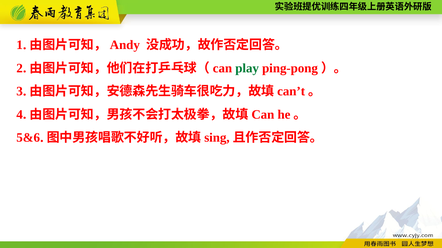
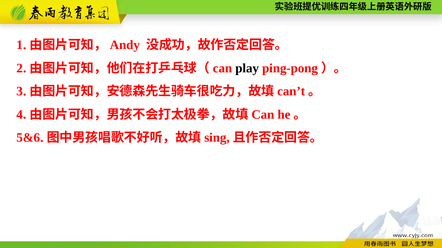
play colour: green -> black
